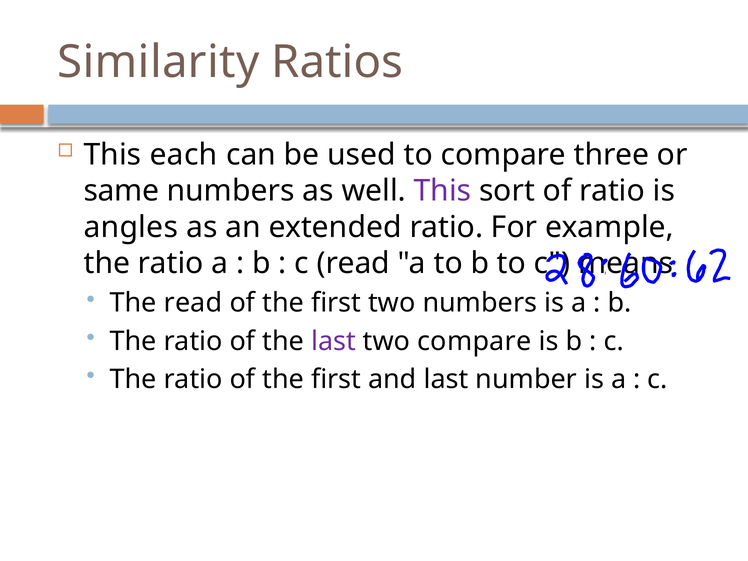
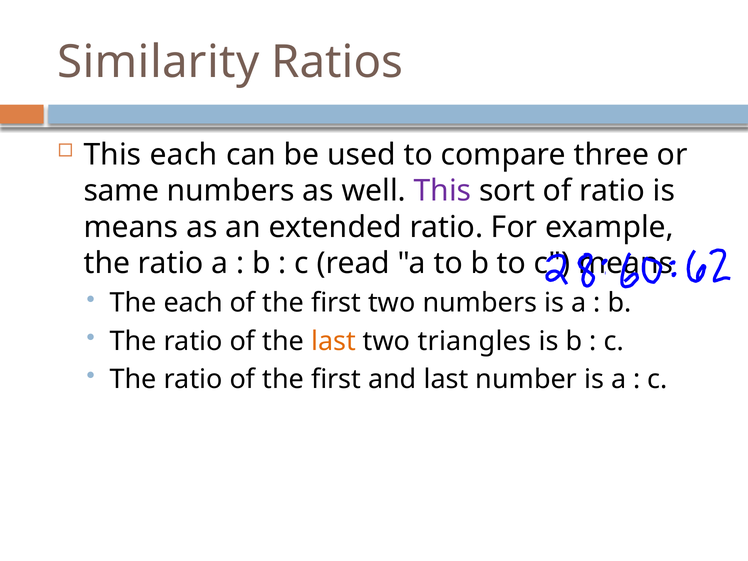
angles at (131, 227): angles -> means
The read: read -> each
last at (333, 341) colour: purple -> orange
two compare: compare -> triangles
